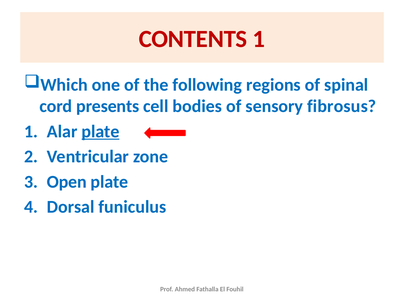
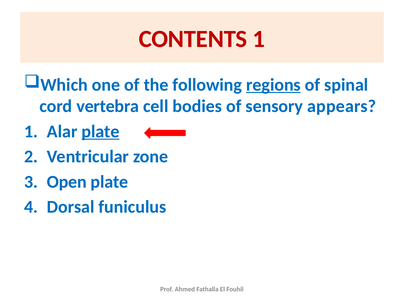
regions underline: none -> present
presents: presents -> vertebra
fibrosus: fibrosus -> appears
